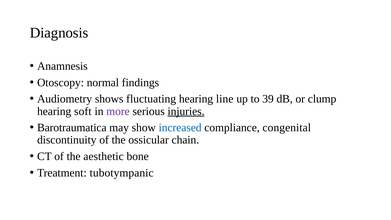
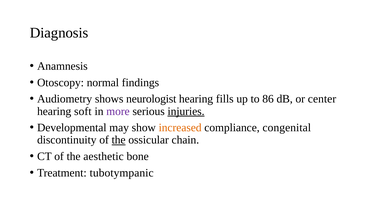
fluctuating: fluctuating -> neurologist
line: line -> fills
39: 39 -> 86
clump: clump -> center
Barotraumatica: Barotraumatica -> Developmental
increased colour: blue -> orange
the at (119, 140) underline: none -> present
